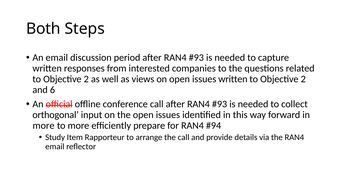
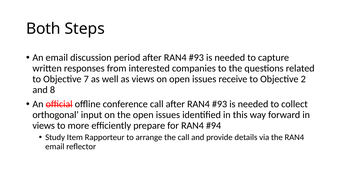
2 at (86, 79): 2 -> 7
issues written: written -> receive
6: 6 -> 8
more at (44, 126): more -> views
